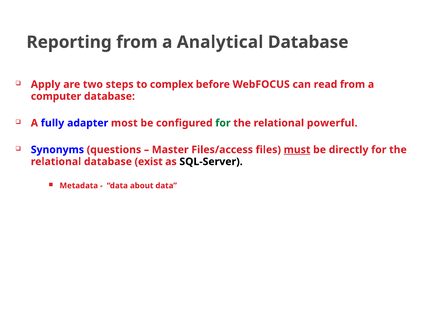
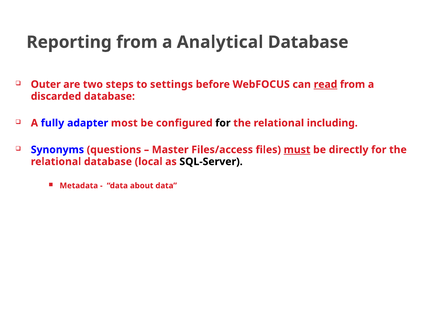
Apply: Apply -> Outer
complex: complex -> settings
read underline: none -> present
computer: computer -> discarded
for at (223, 123) colour: green -> black
powerful: powerful -> including
exist: exist -> local
